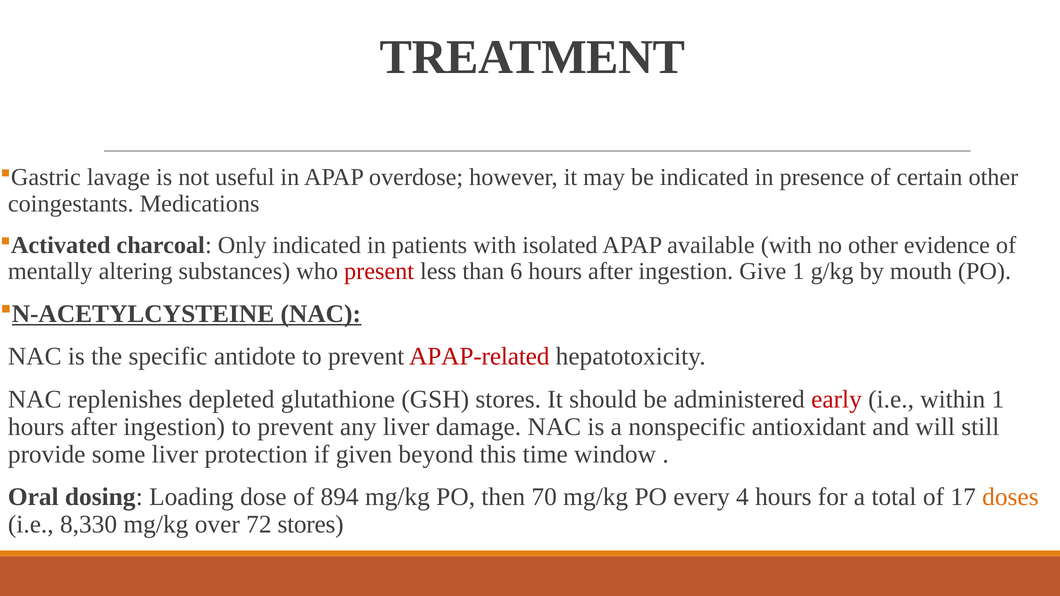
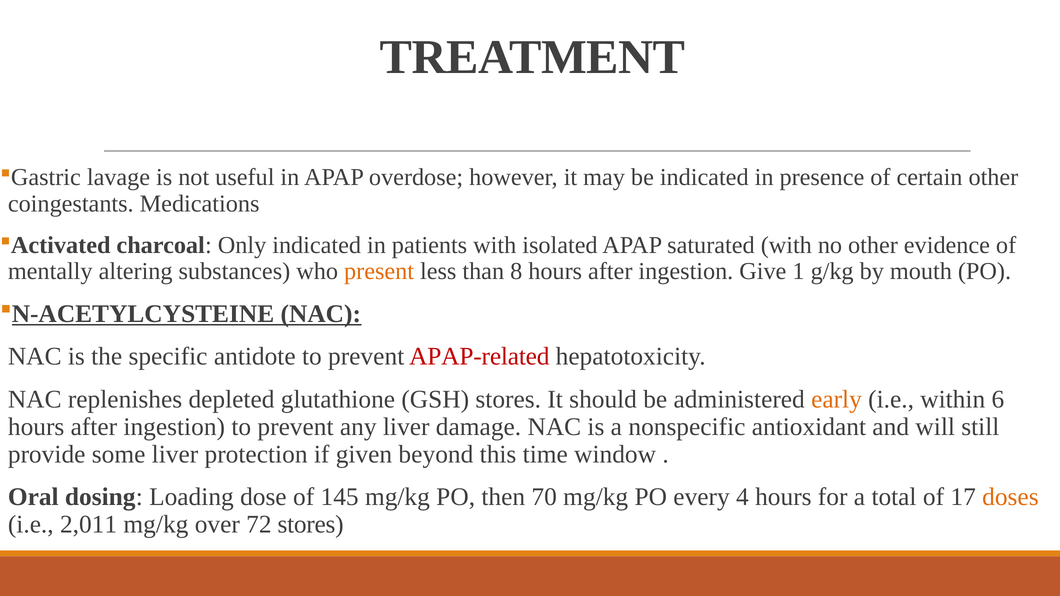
available: available -> saturated
present colour: red -> orange
6: 6 -> 8
early colour: red -> orange
within 1: 1 -> 6
894: 894 -> 145
8,330: 8,330 -> 2,011
